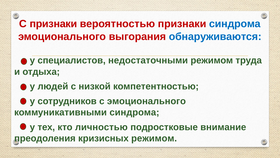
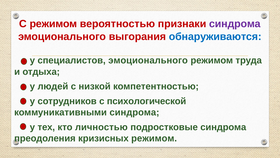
С признаки: признаки -> режимом
синдрома at (235, 24) colour: blue -> purple
специалистов недостаточными: недостаточными -> эмоционального
с эмоционального: эмоционального -> психологической
подростковые внимание: внимание -> синдрома
